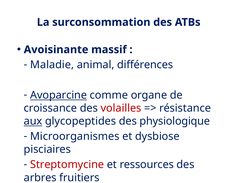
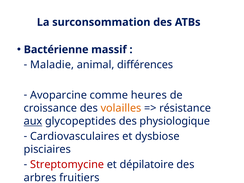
Avoisinante: Avoisinante -> Bactérienne
Avoparcine underline: present -> none
organe: organe -> heures
volailles colour: red -> orange
Microorganismes: Microorganismes -> Cardiovasculaires
ressources: ressources -> dépilatoire
